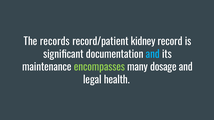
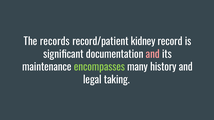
and at (153, 55) colour: light blue -> pink
dosage: dosage -> history
health: health -> taking
